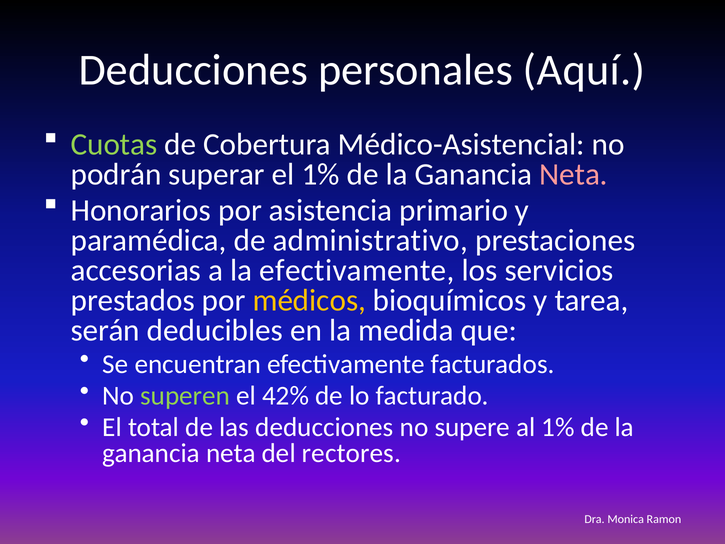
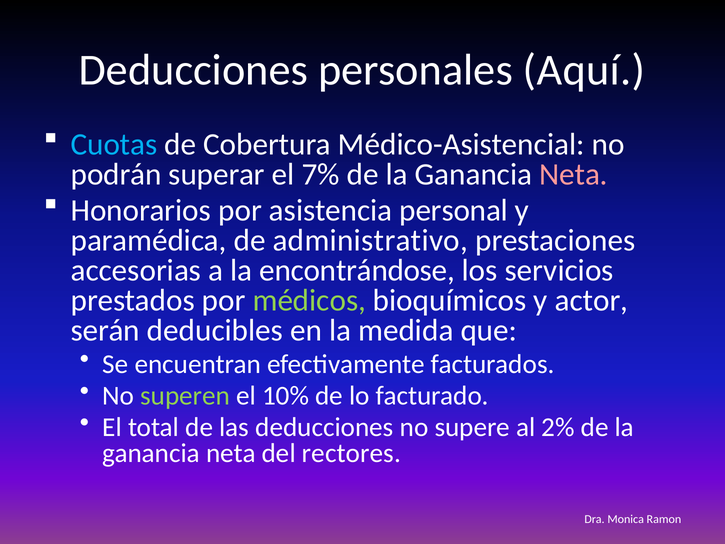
Cuotas colour: light green -> light blue
el 1%: 1% -> 7%
primario: primario -> personal
la efectivamente: efectivamente -> encontrándose
médicos colour: yellow -> light green
tarea: tarea -> actor
42%: 42% -> 10%
al 1%: 1% -> 2%
